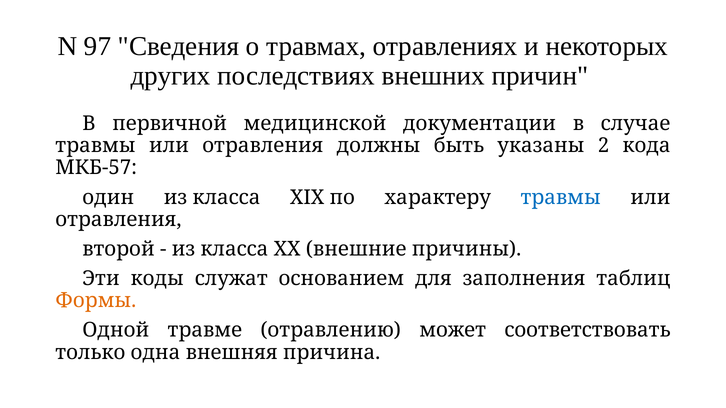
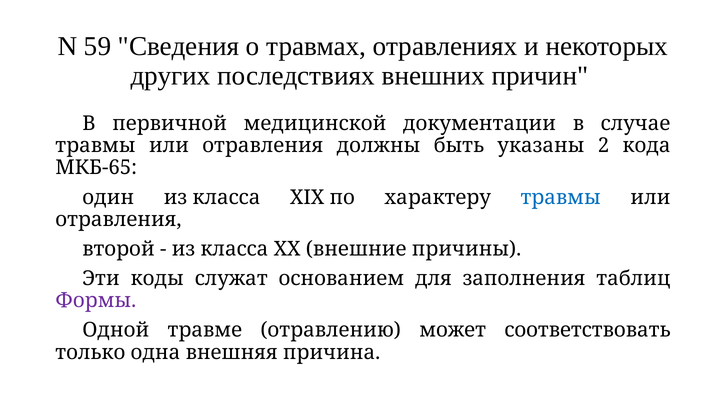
97: 97 -> 59
МКБ-57: МКБ-57 -> МКБ-65
Формы colour: orange -> purple
